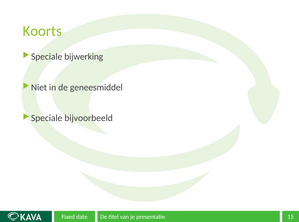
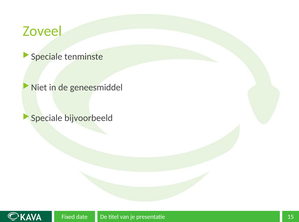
Koorts: Koorts -> Zoveel
bijwerking: bijwerking -> tenminste
